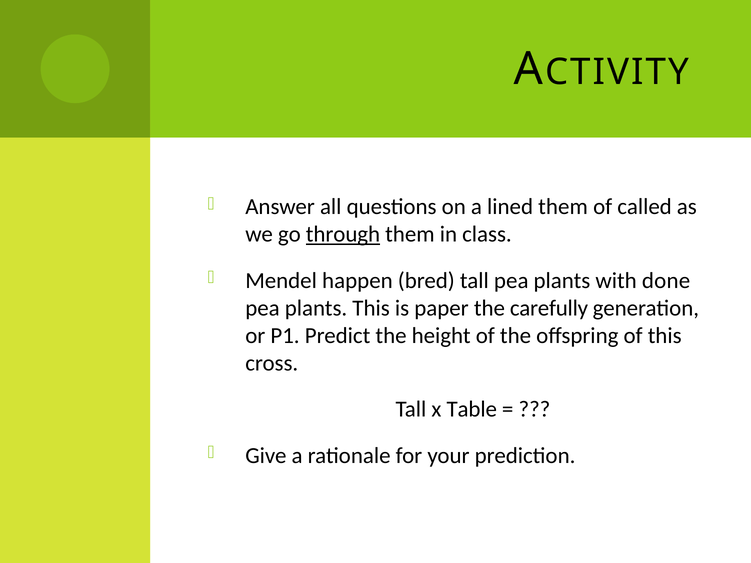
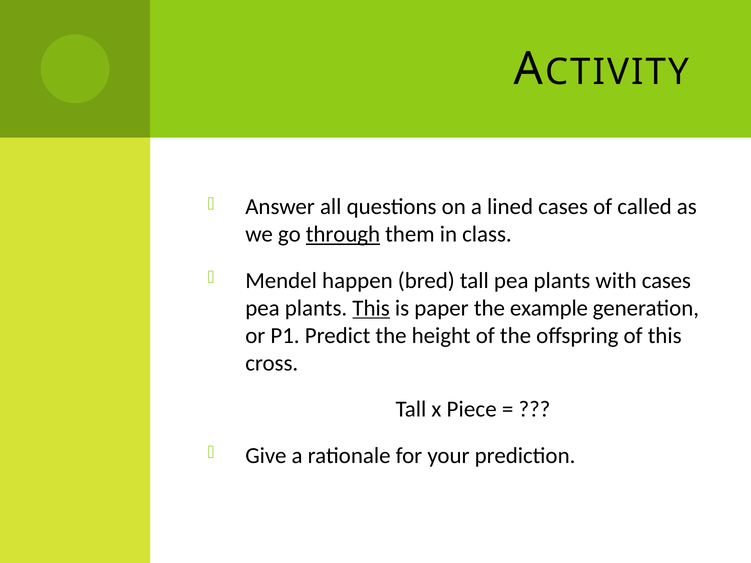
lined them: them -> cases
with done: done -> cases
This at (371, 308) underline: none -> present
carefully: carefully -> example
Table: Table -> Piece
